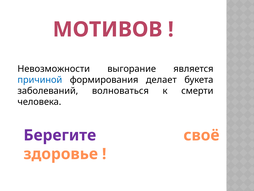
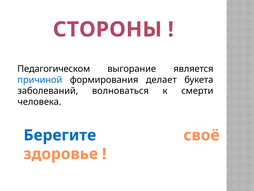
МОТИВОВ: МОТИВОВ -> СТОРОНЫ
Невозможности: Невозможности -> Педагогическом
Берегите colour: purple -> blue
